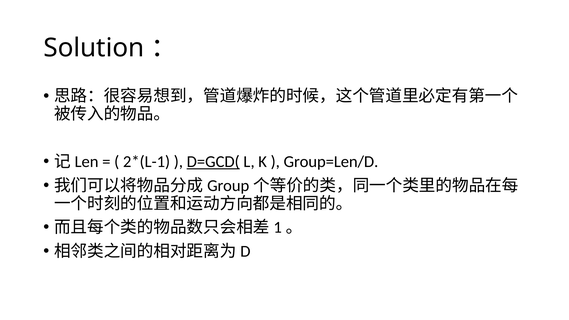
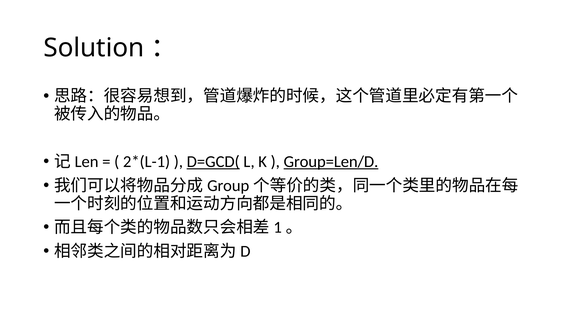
Group=Len/D underline: none -> present
